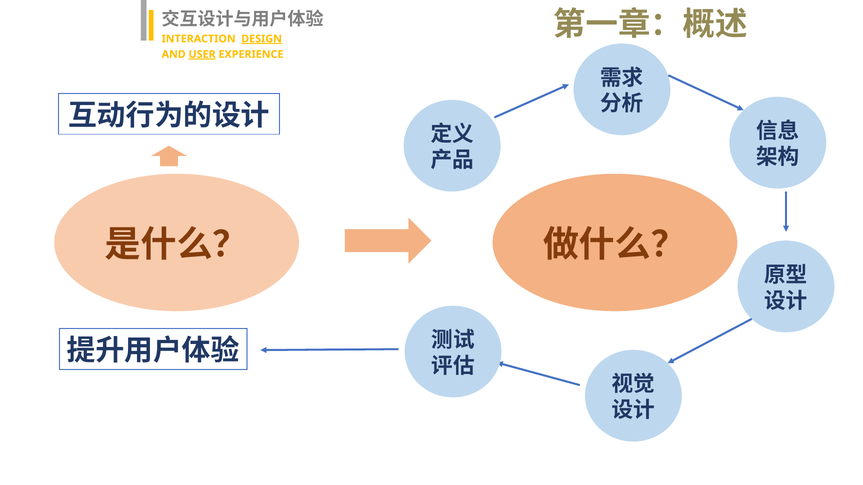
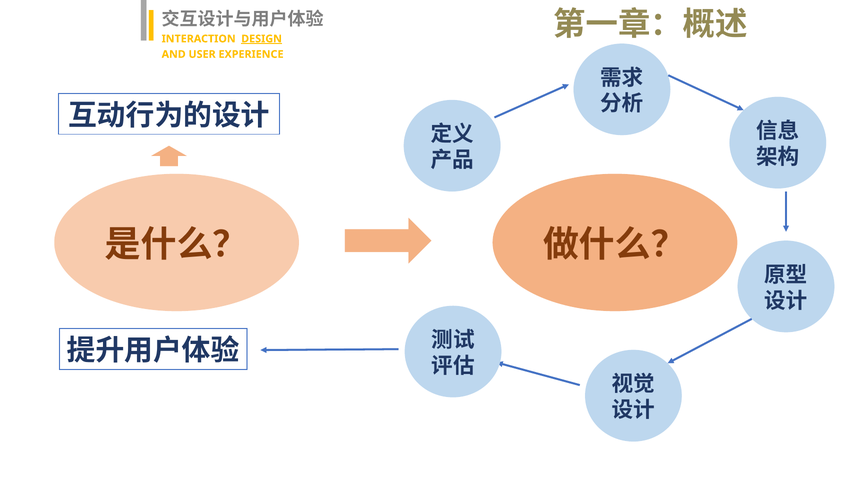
USER underline: present -> none
